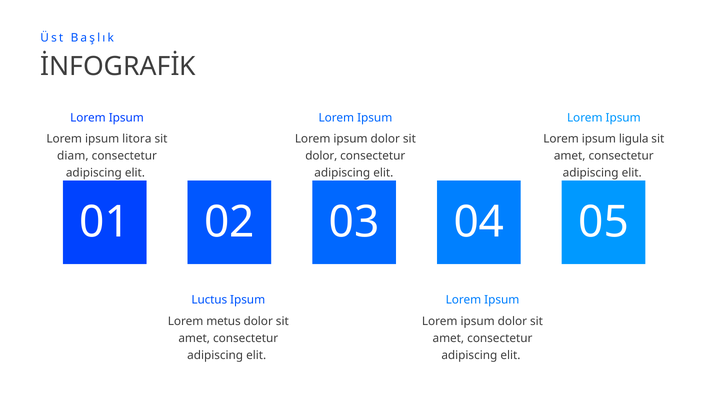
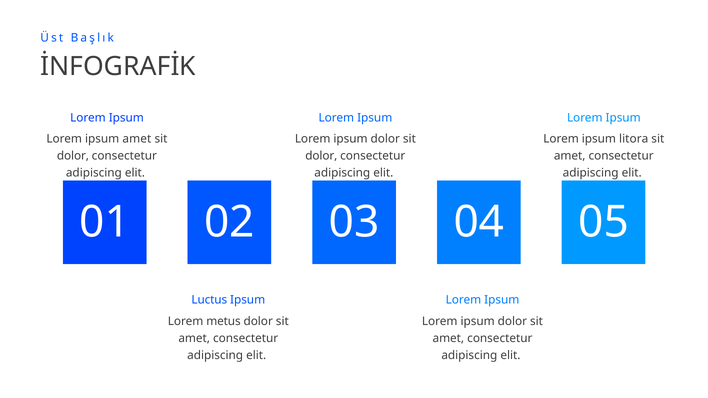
ipsum litora: litora -> amet
ligula: ligula -> litora
diam at (73, 156): diam -> dolor
